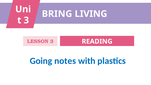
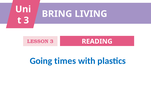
notes: notes -> times
